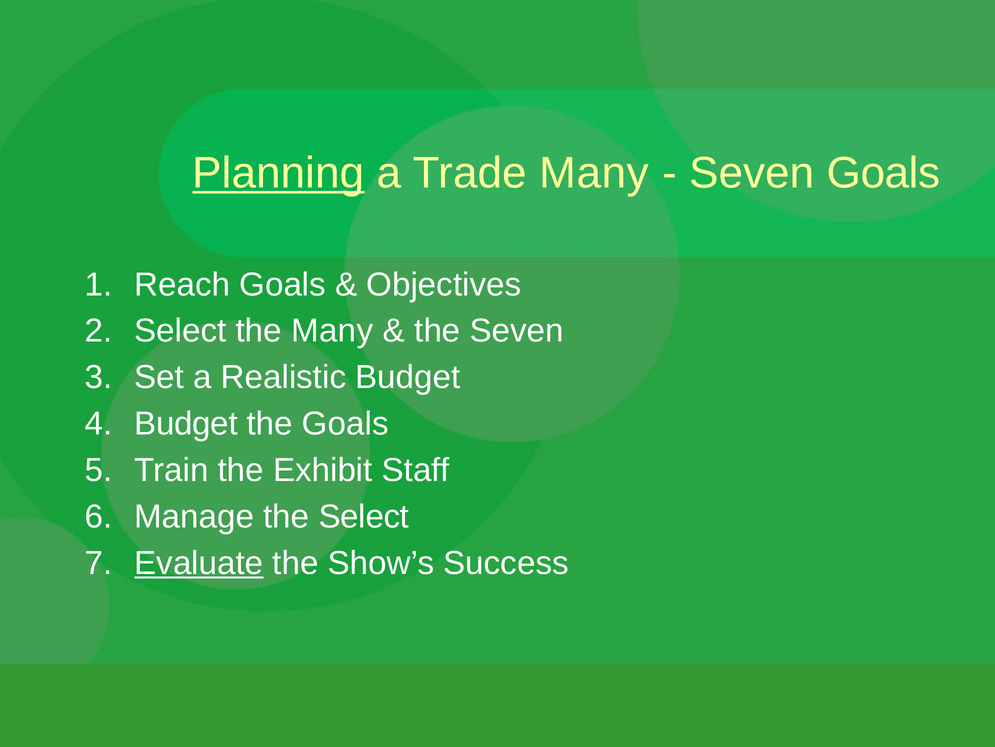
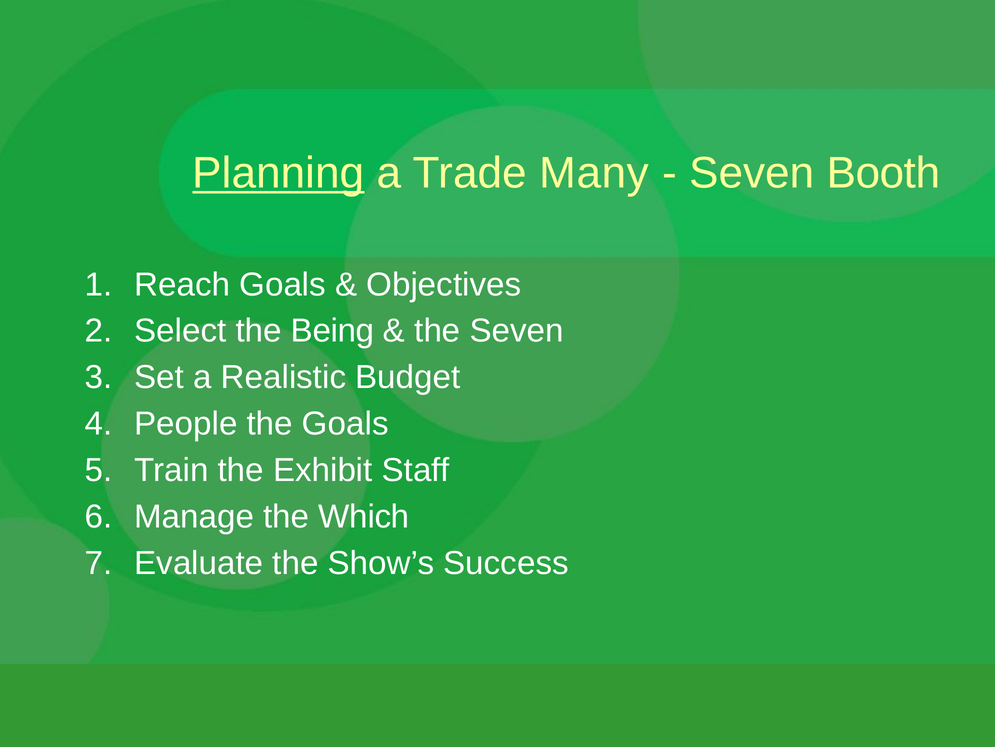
Seven Goals: Goals -> Booth
the Many: Many -> Being
Budget at (186, 424): Budget -> People
the Select: Select -> Which
Evaluate underline: present -> none
